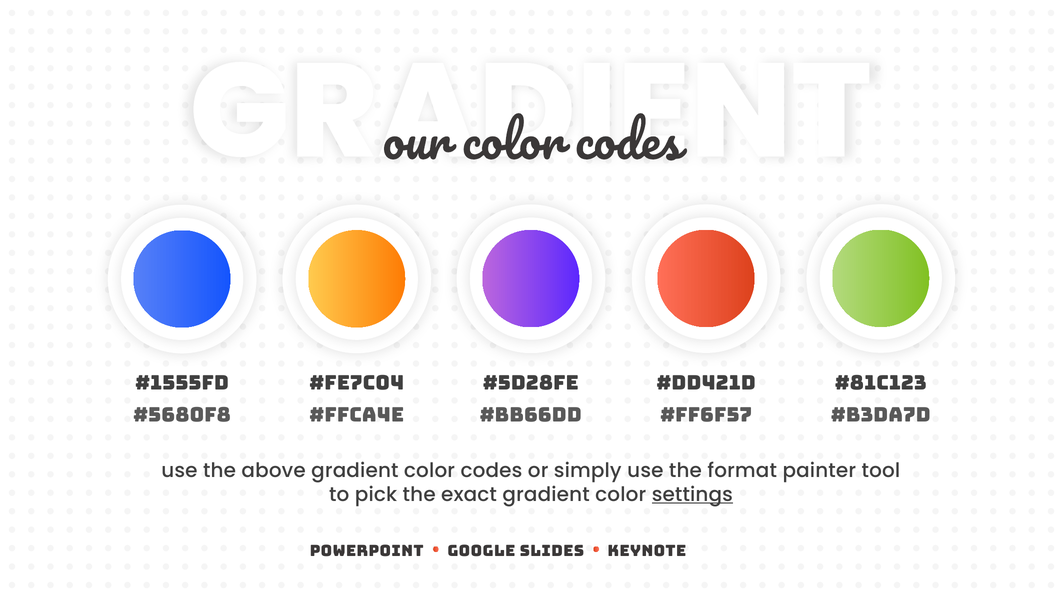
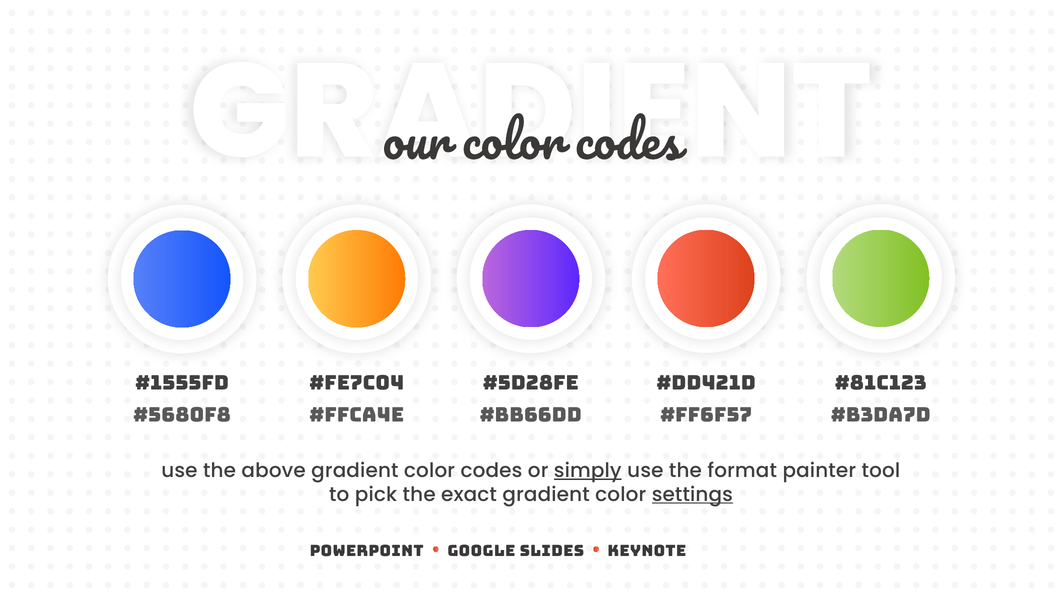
simply underline: none -> present
